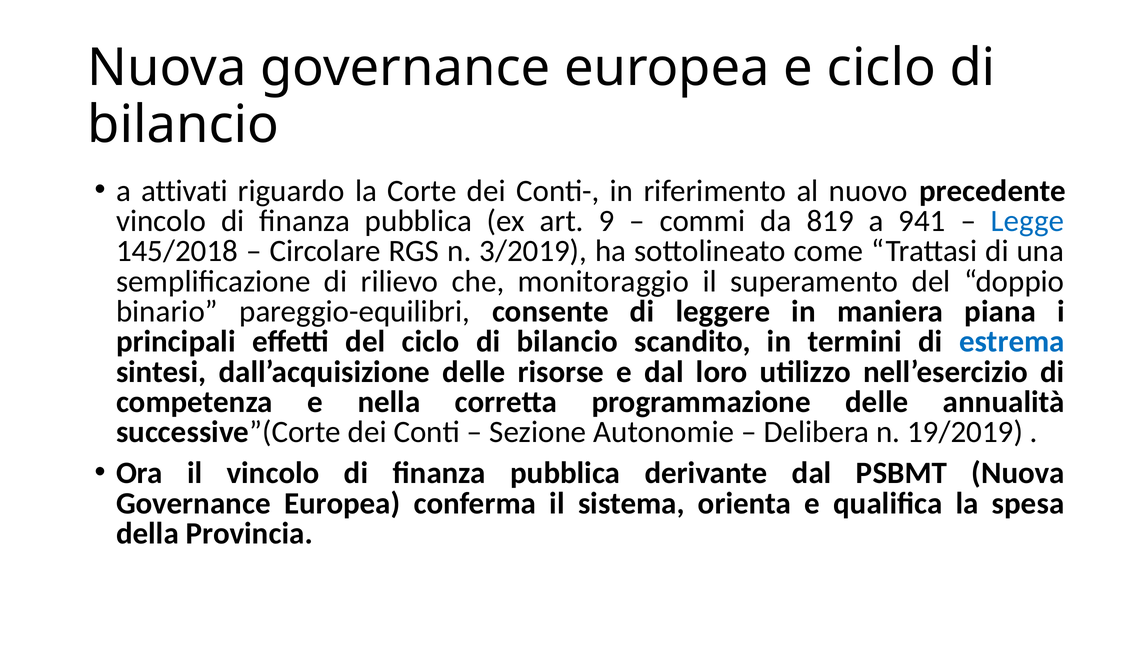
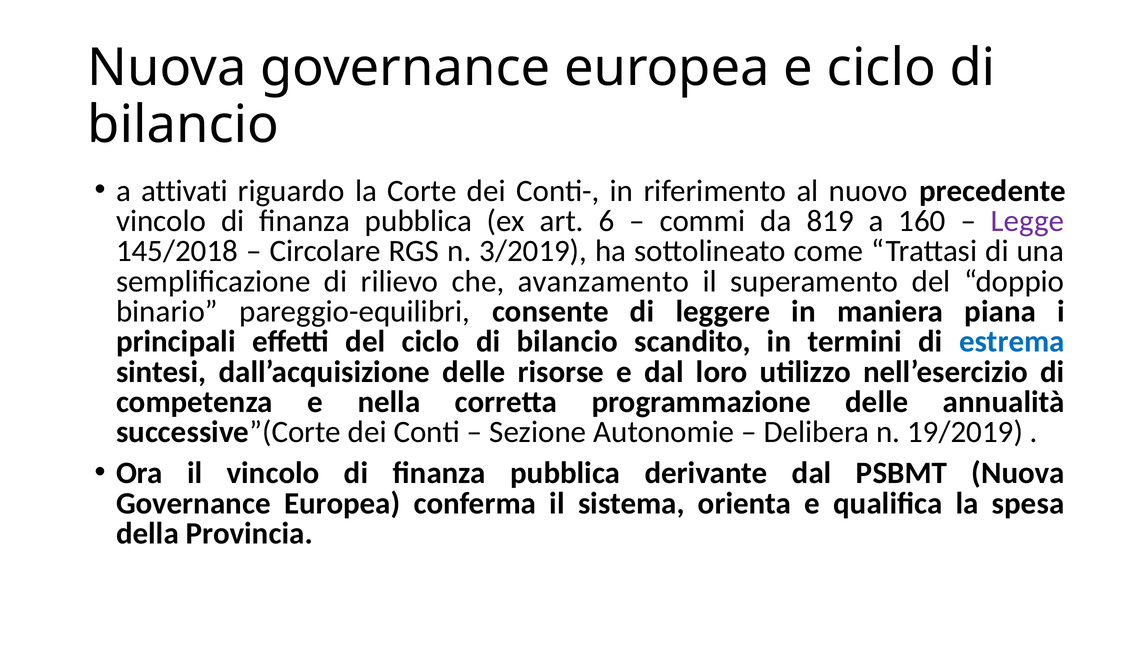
9: 9 -> 6
941: 941 -> 160
Legge colour: blue -> purple
monitoraggio: monitoraggio -> avanzamento
